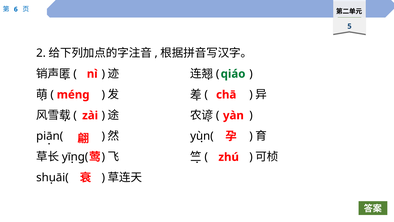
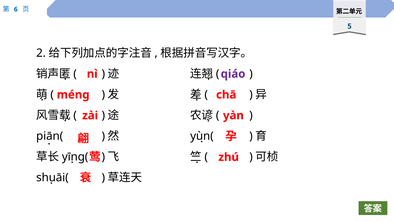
qiáo colour: green -> purple
